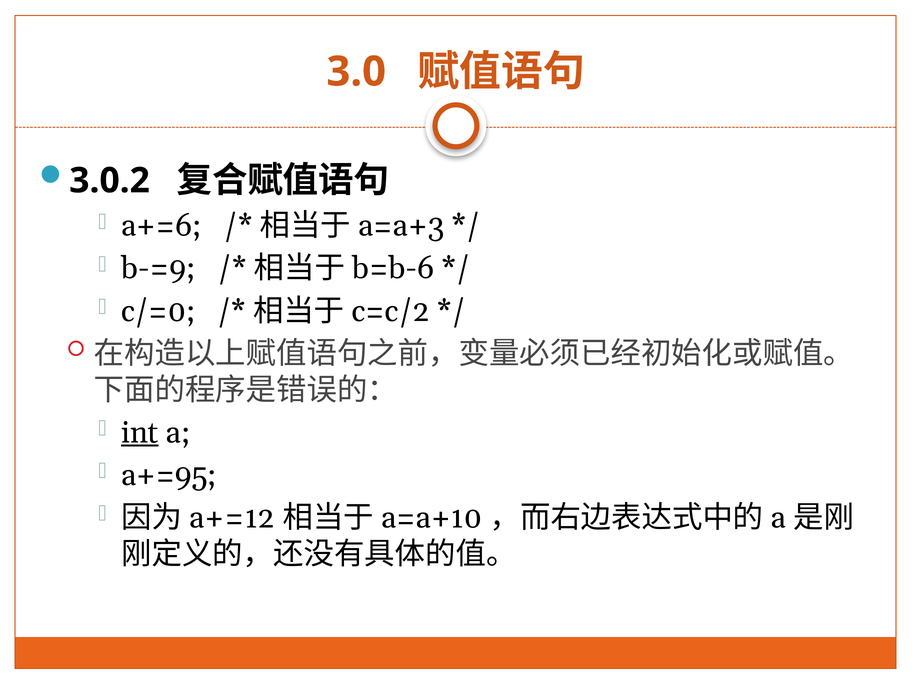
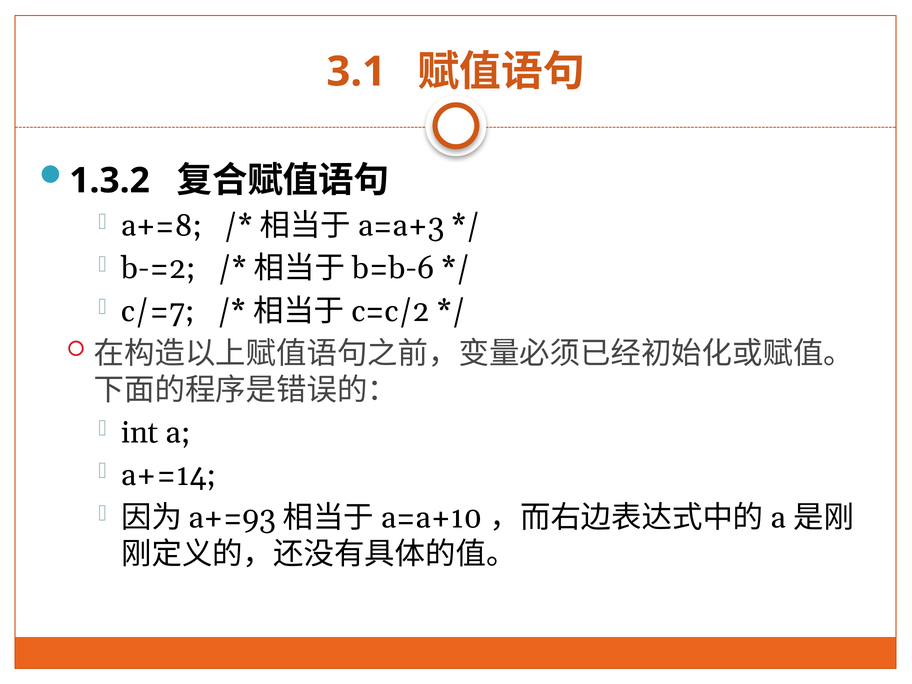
3.0: 3.0 -> 3.1
3.0.2: 3.0.2 -> 1.3.2
a+=6: a+=6 -> a+=8
b-=9: b-=9 -> b-=2
c/=0: c/=0 -> c/=7
int underline: present -> none
a+=95: a+=95 -> a+=14
a+=12: a+=12 -> a+=93
